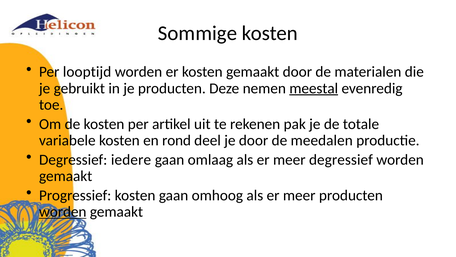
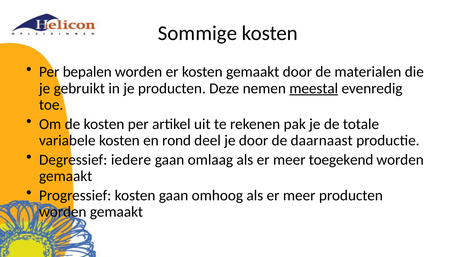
looptijd: looptijd -> bepalen
meedalen: meedalen -> daarnaast
meer degressief: degressief -> toegekend
worden at (63, 211) underline: present -> none
